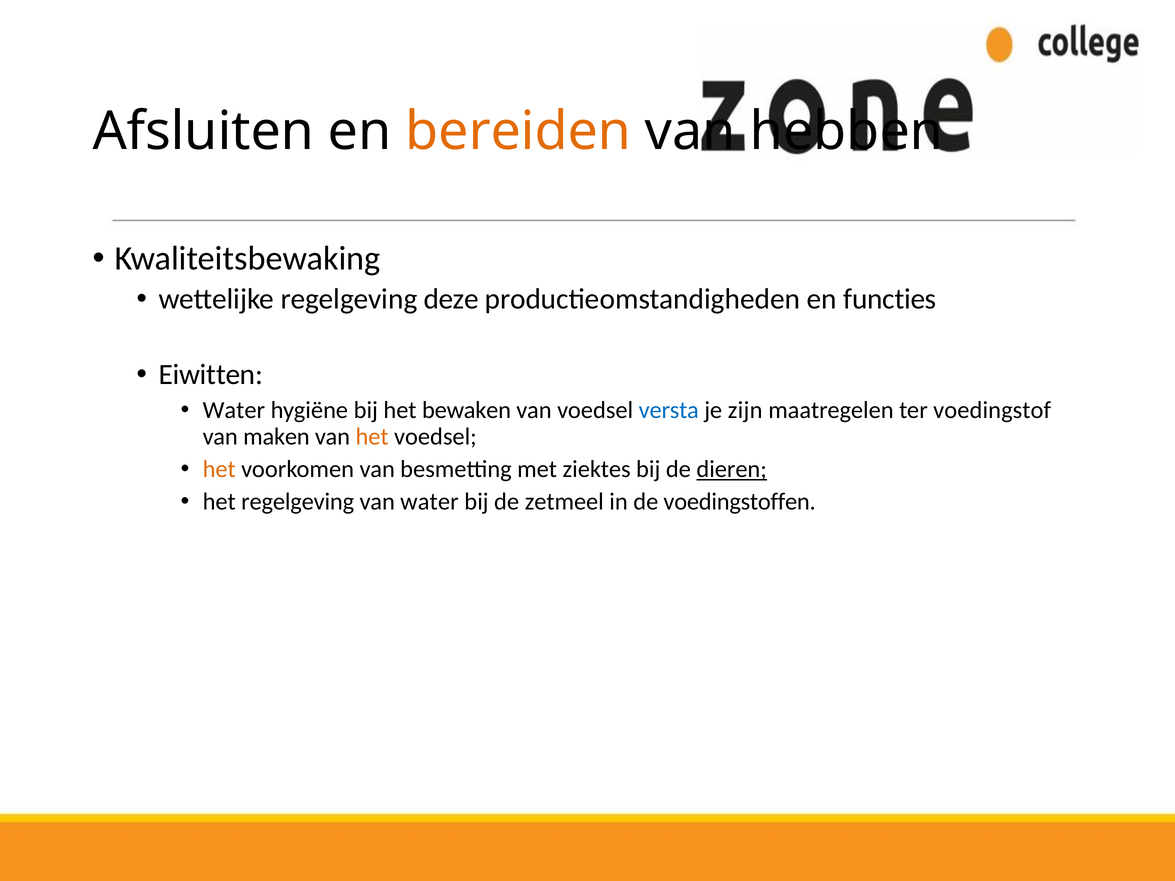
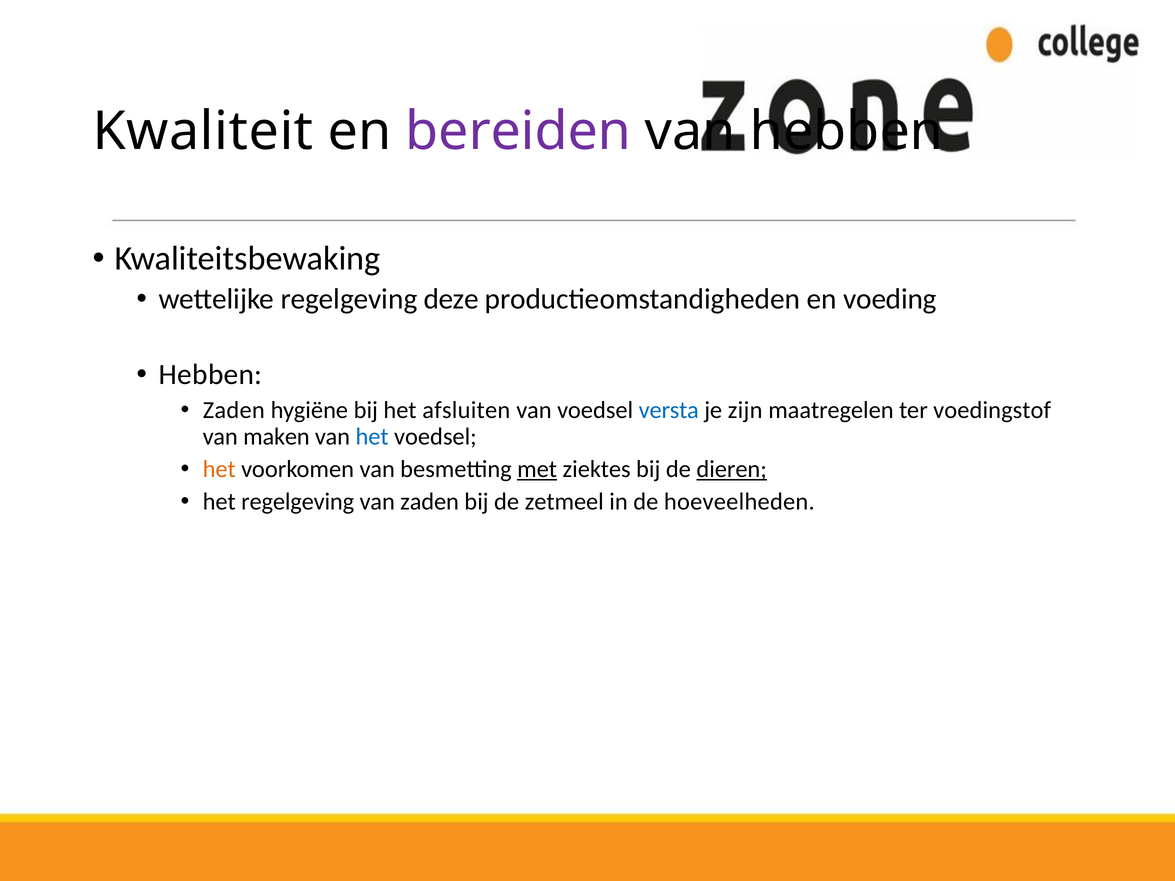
Afsluiten: Afsluiten -> Kwaliteit
bereiden colour: orange -> purple
functies: functies -> voeding
Eiwitten at (211, 375): Eiwitten -> Hebben
Water at (234, 410): Water -> Zaden
bewaken: bewaken -> afsluiten
het at (372, 437) colour: orange -> blue
met underline: none -> present
van water: water -> zaden
voedingstoffen: voedingstoffen -> hoeveelheden
